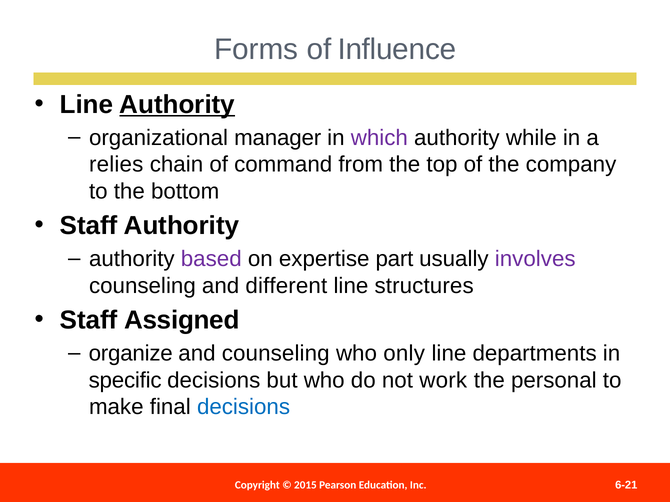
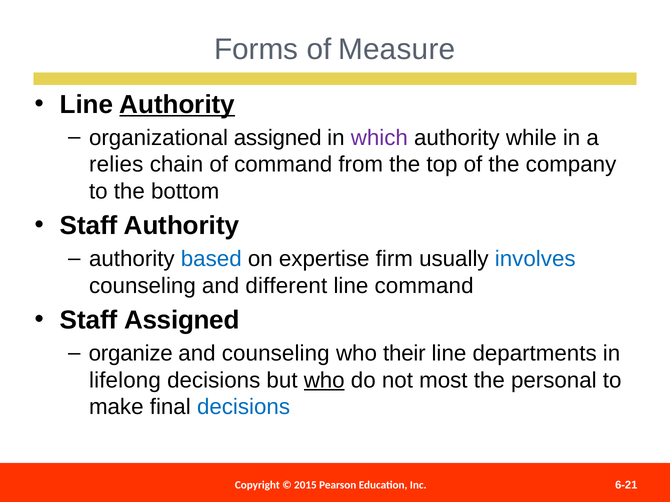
Influence: Influence -> Measure
organizational manager: manager -> assigned
based colour: purple -> blue
part: part -> firm
involves colour: purple -> blue
line structures: structures -> command
only: only -> their
specific: specific -> lifelong
who at (324, 381) underline: none -> present
work: work -> most
